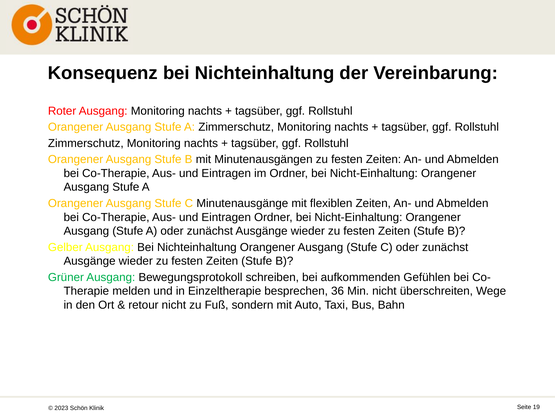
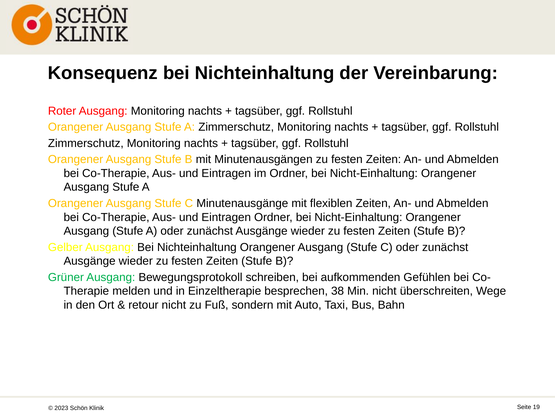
36: 36 -> 38
